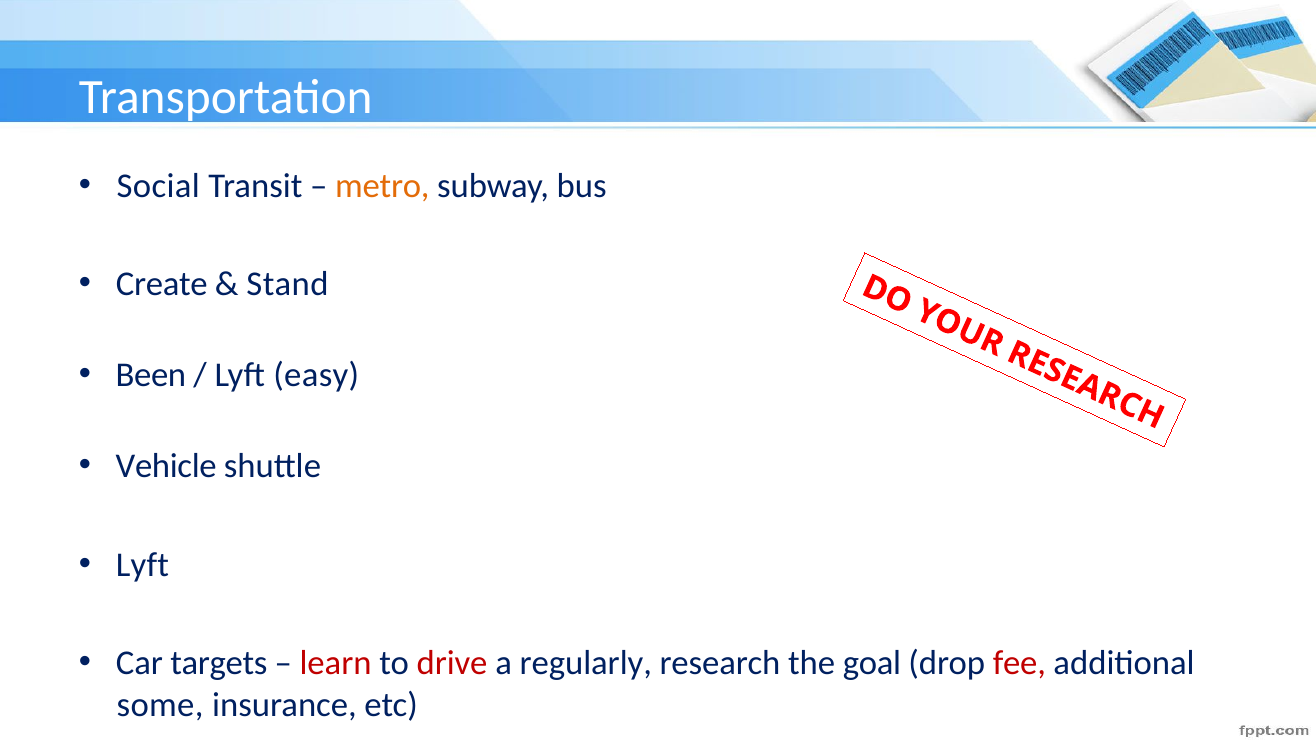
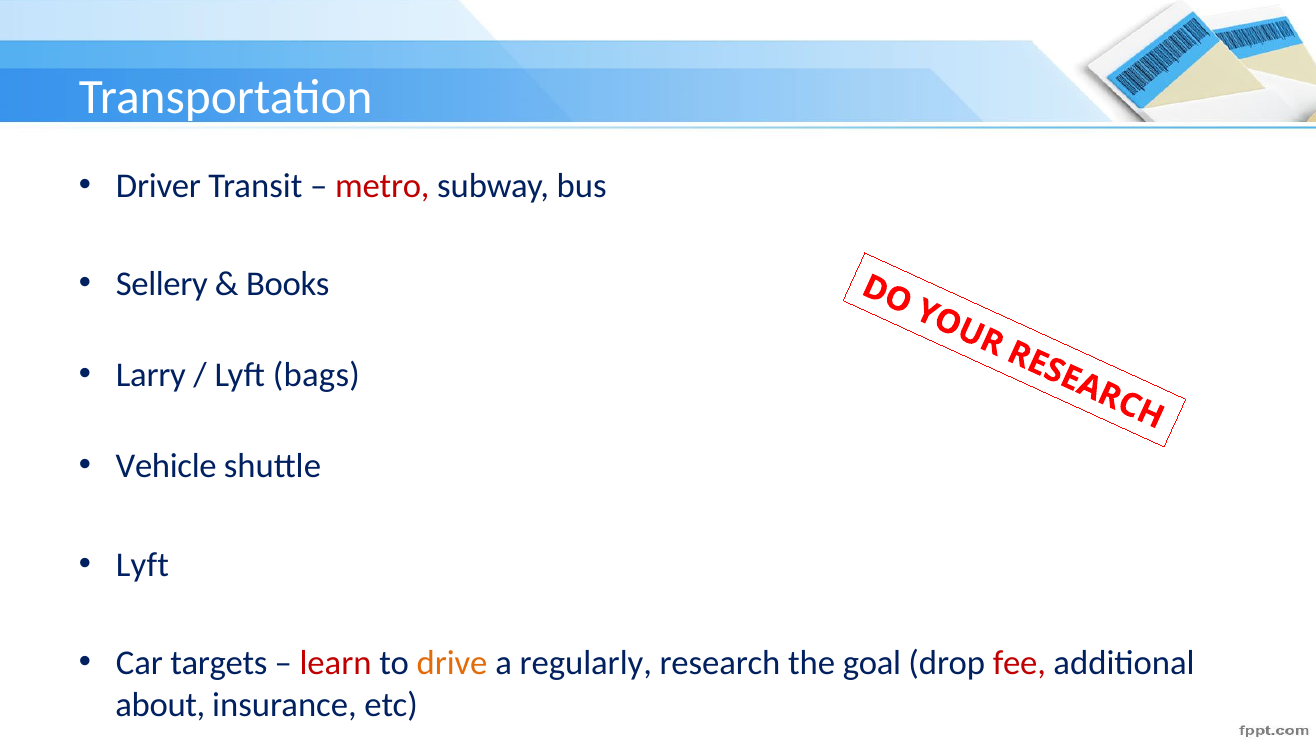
Social: Social -> Driver
metro colour: orange -> red
Create: Create -> Sellery
Stand: Stand -> Books
Been: Been -> Larry
easy: easy -> bags
drive colour: red -> orange
some: some -> about
